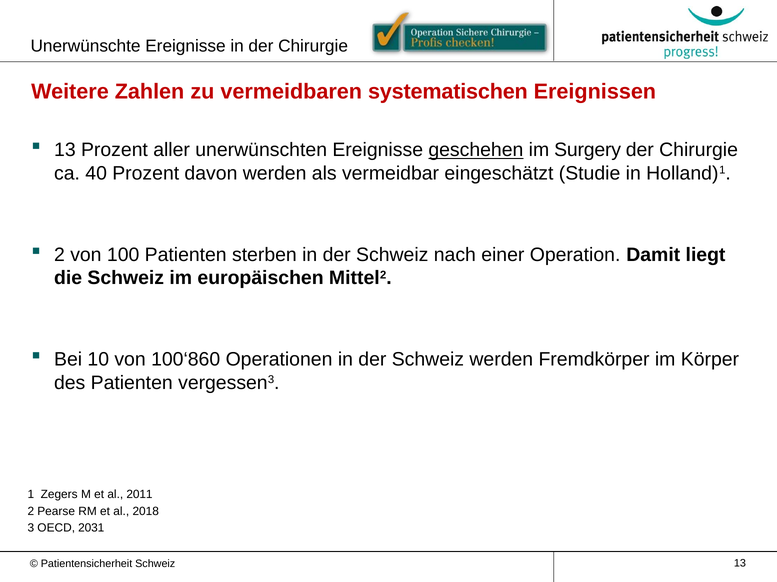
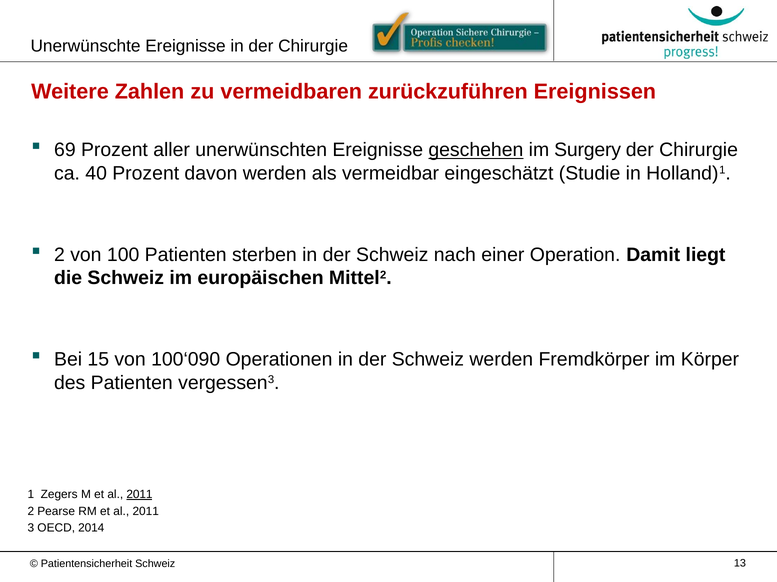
systematischen: systematischen -> zurückzuführen
13 at (65, 150): 13 -> 69
10: 10 -> 15
100‘860: 100‘860 -> 100‘090
2011 at (140, 495) underline: none -> present
RM et al 2018: 2018 -> 2011
2031: 2031 -> 2014
